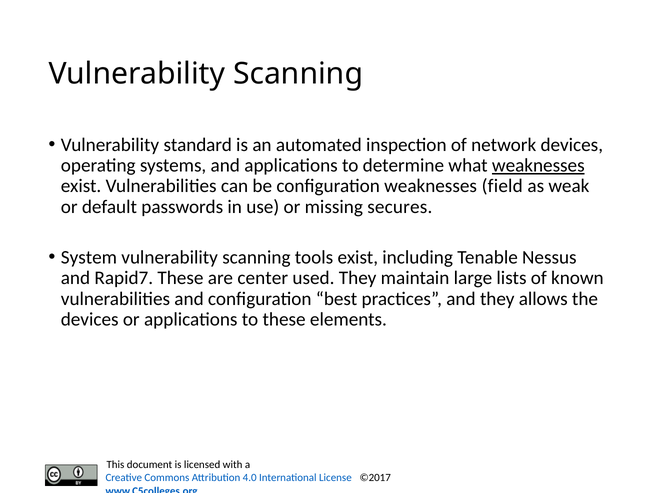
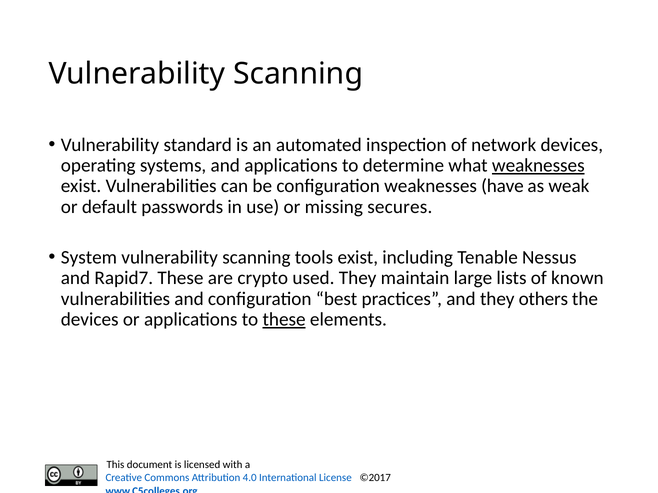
field: field -> have
center: center -> crypto
allows: allows -> others
these at (284, 320) underline: none -> present
